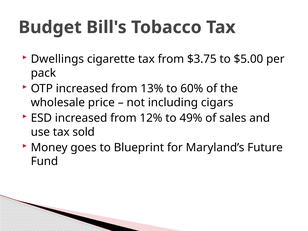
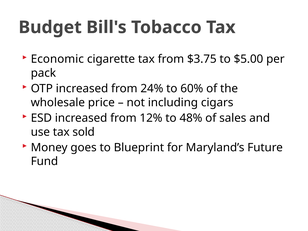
Dwellings: Dwellings -> Economic
13%: 13% -> 24%
49%: 49% -> 48%
